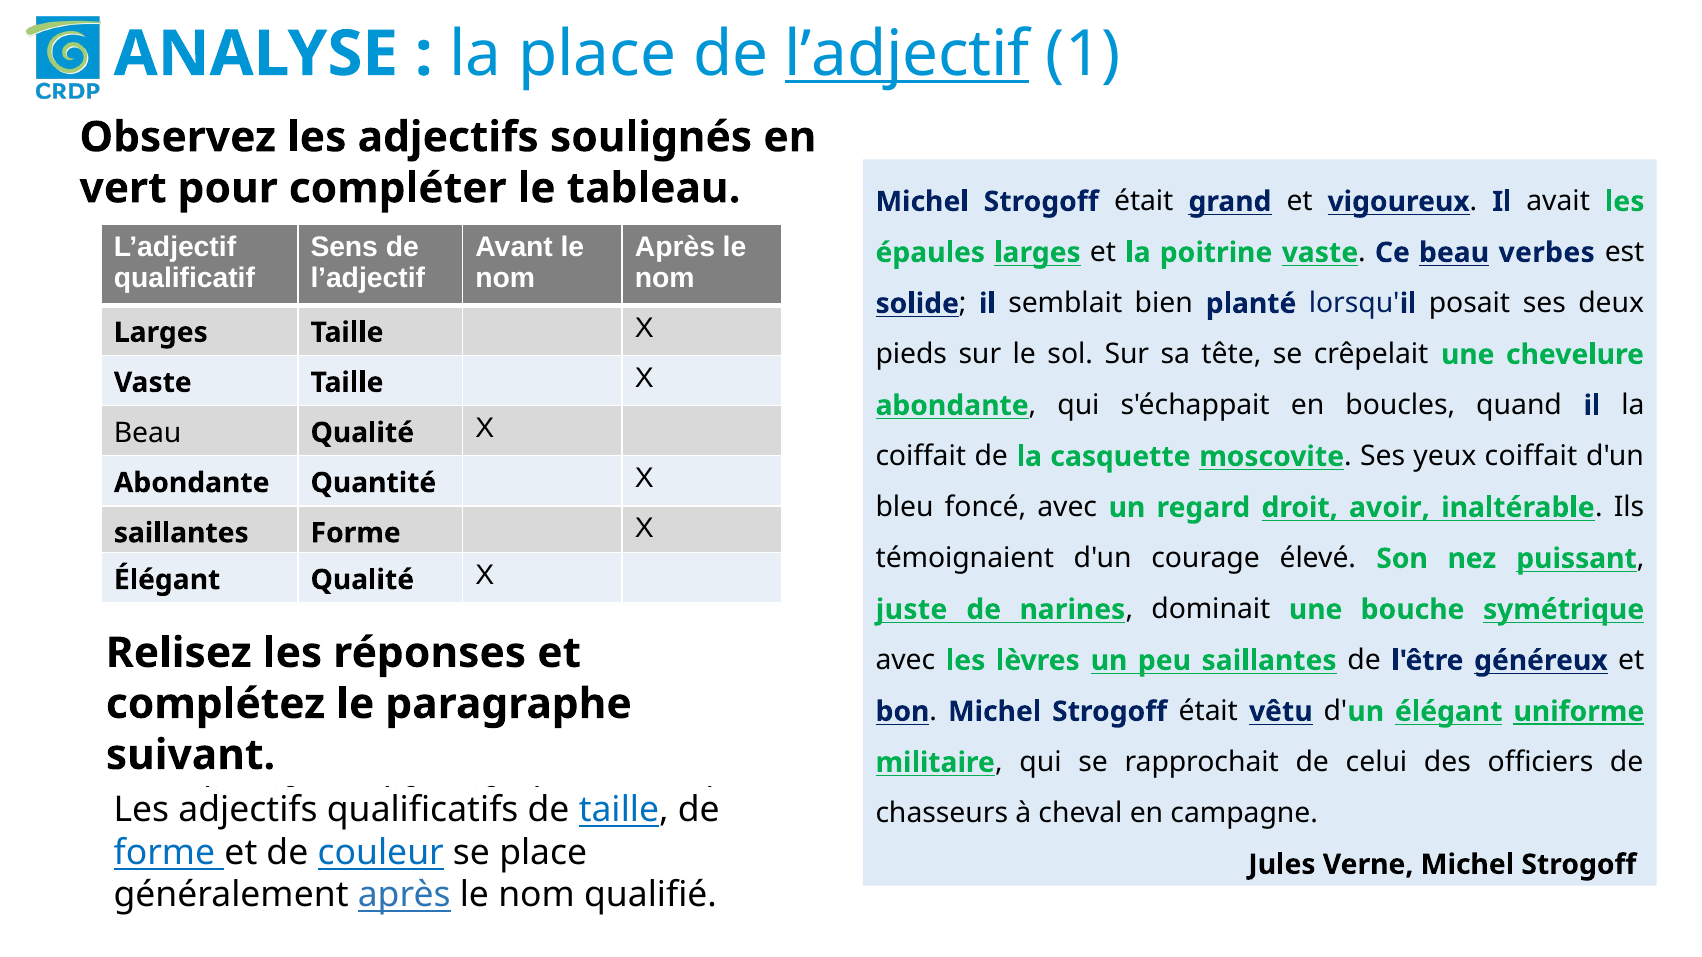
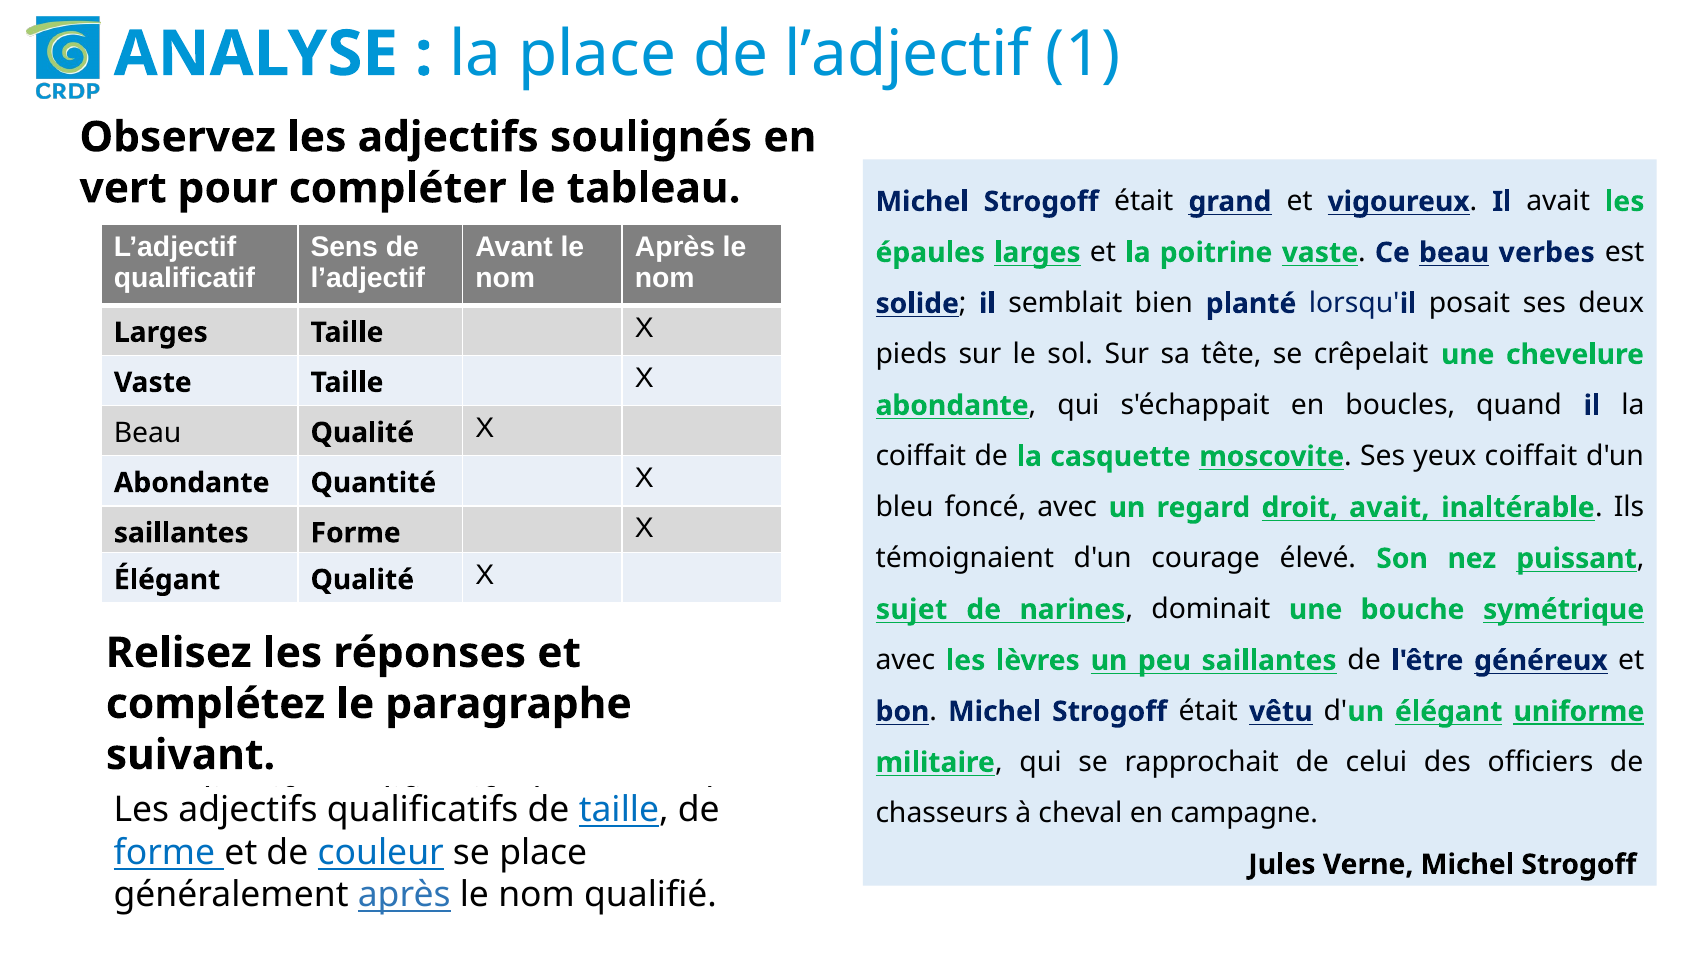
l’adjectif at (907, 54) underline: present -> none
droit avoir: avoir -> avait
juste: juste -> sujet
